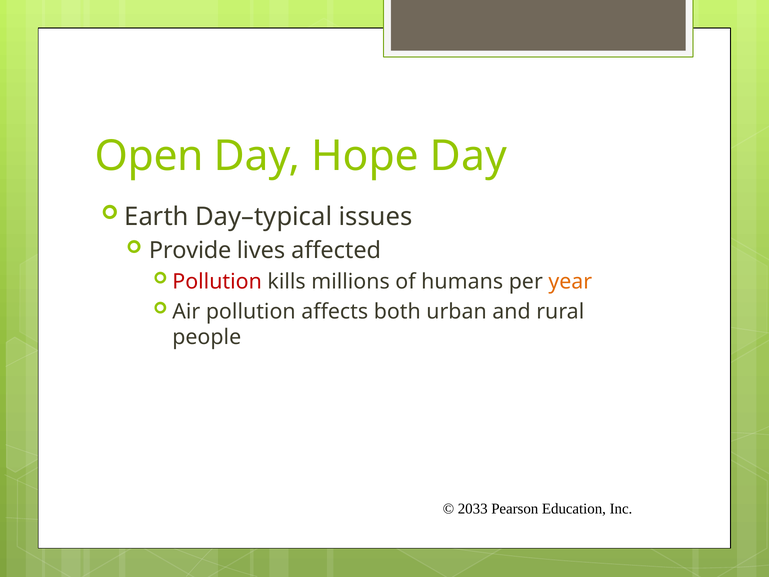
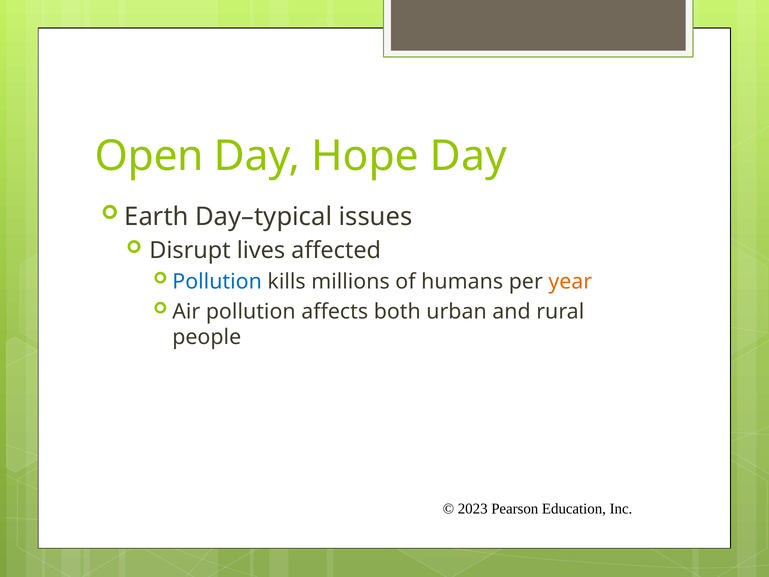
Provide: Provide -> Disrupt
Pollution at (217, 282) colour: red -> blue
2033: 2033 -> 2023
